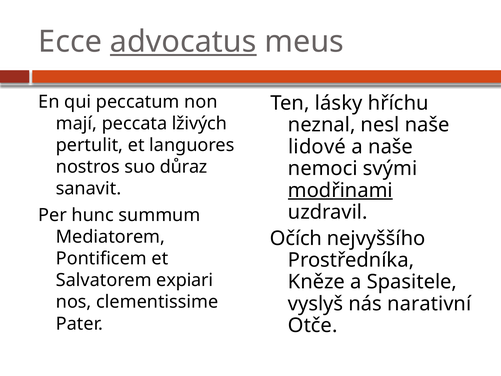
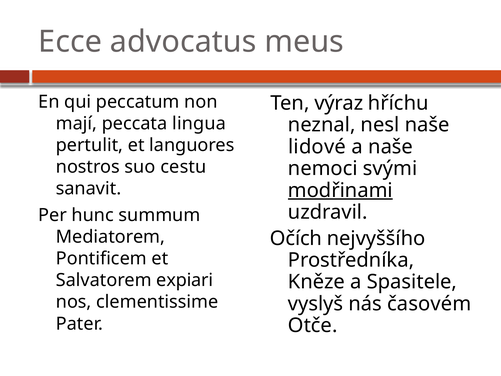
advocatus underline: present -> none
lásky: lásky -> výraz
lživých: lživých -> lingua
důraz: důraz -> cestu
narativní: narativní -> časovém
